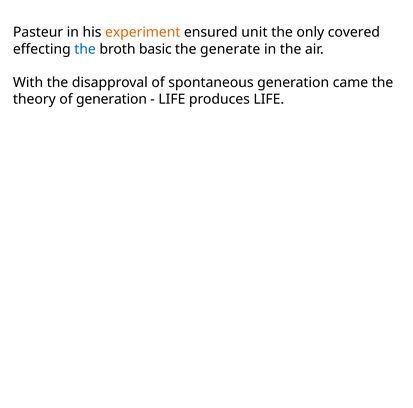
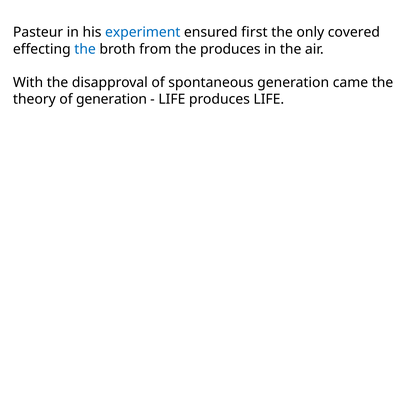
experiment colour: orange -> blue
unit: unit -> first
basic: basic -> from
the generate: generate -> produces
